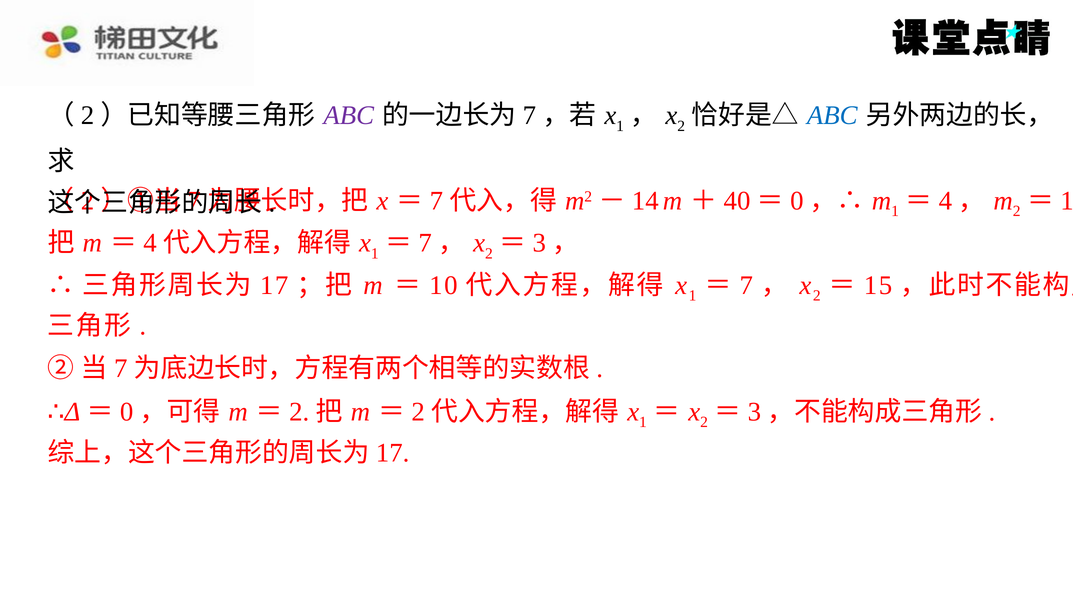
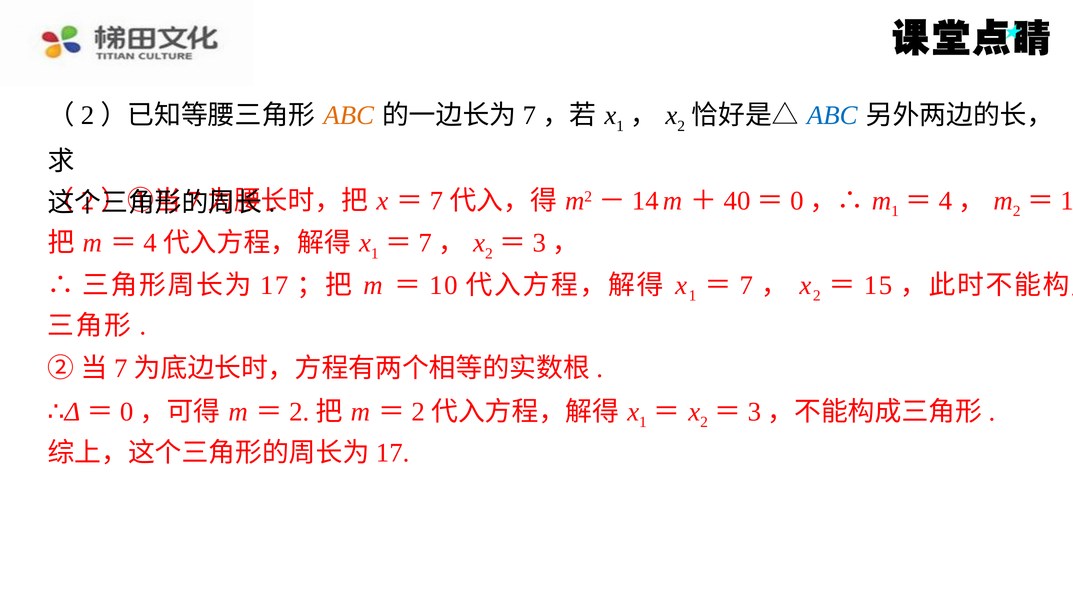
ABC at (349, 116) colour: purple -> orange
